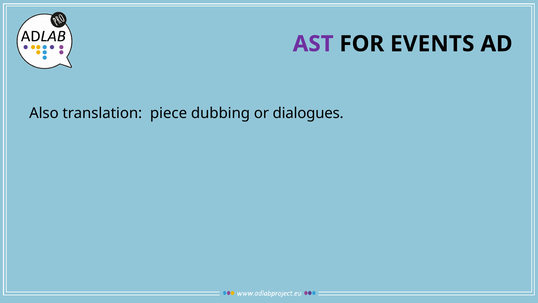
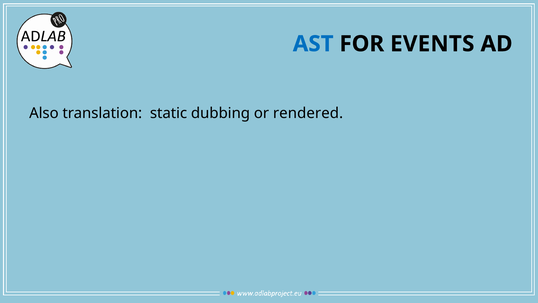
AST colour: purple -> blue
piece: piece -> static
dialogues: dialogues -> rendered
